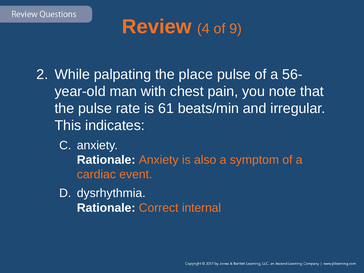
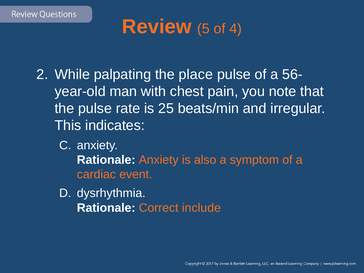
4: 4 -> 5
9: 9 -> 4
61: 61 -> 25
internal: internal -> include
